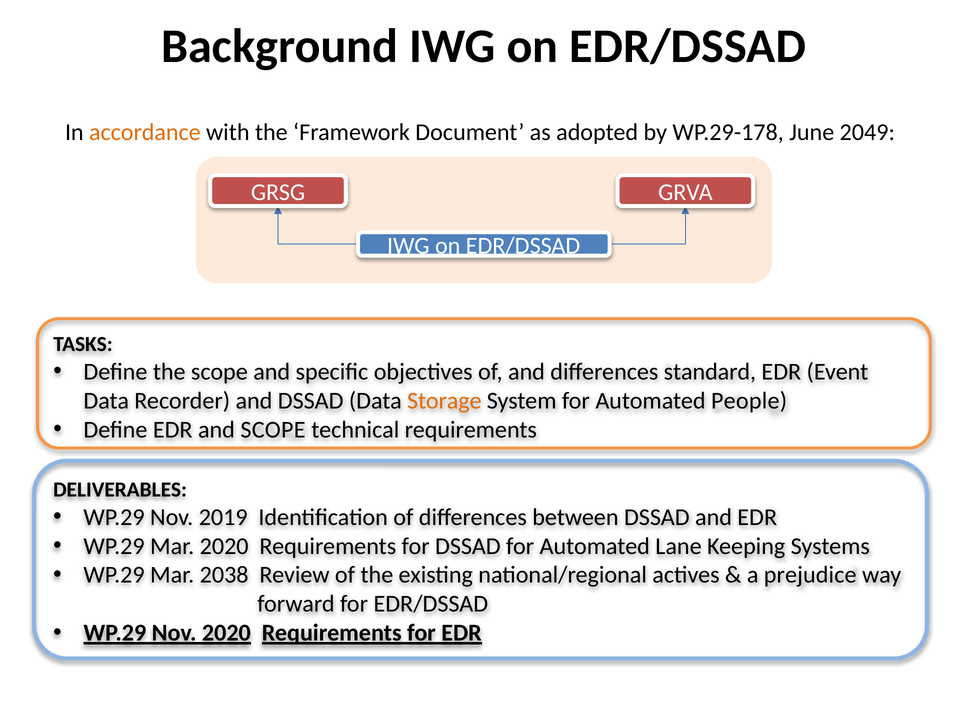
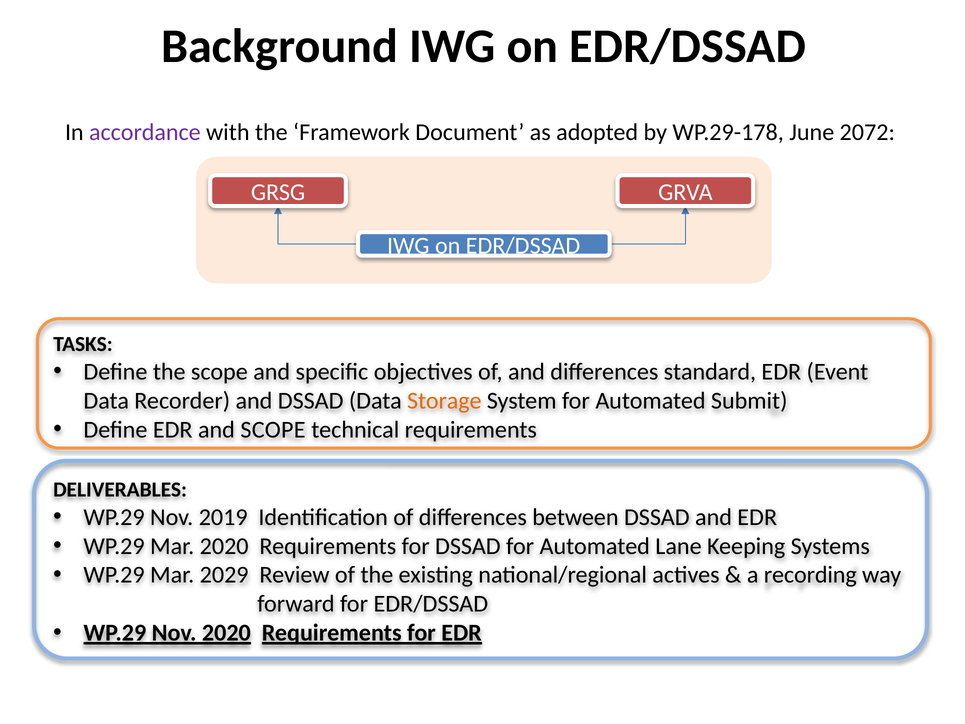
accordance colour: orange -> purple
2049: 2049 -> 2072
People: People -> Submit
2038: 2038 -> 2029
prejudice: prejudice -> recording
